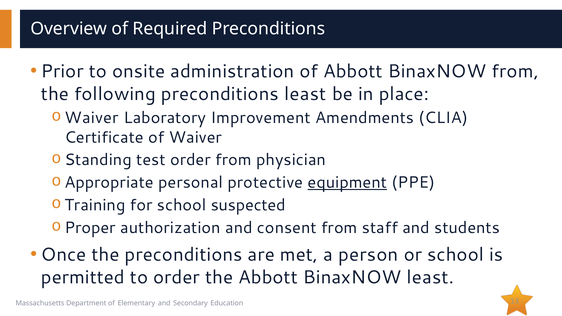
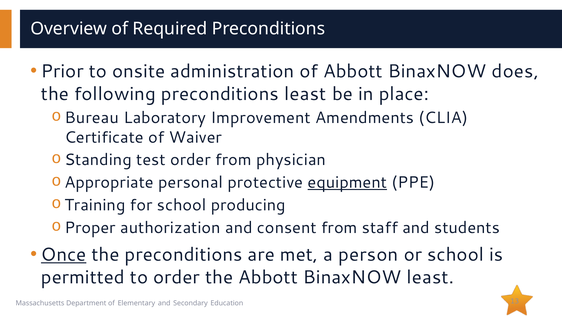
BinaxNOW from: from -> does
Waiver at (92, 118): Waiver -> Bureau
suspected: suspected -> producing
Once underline: none -> present
